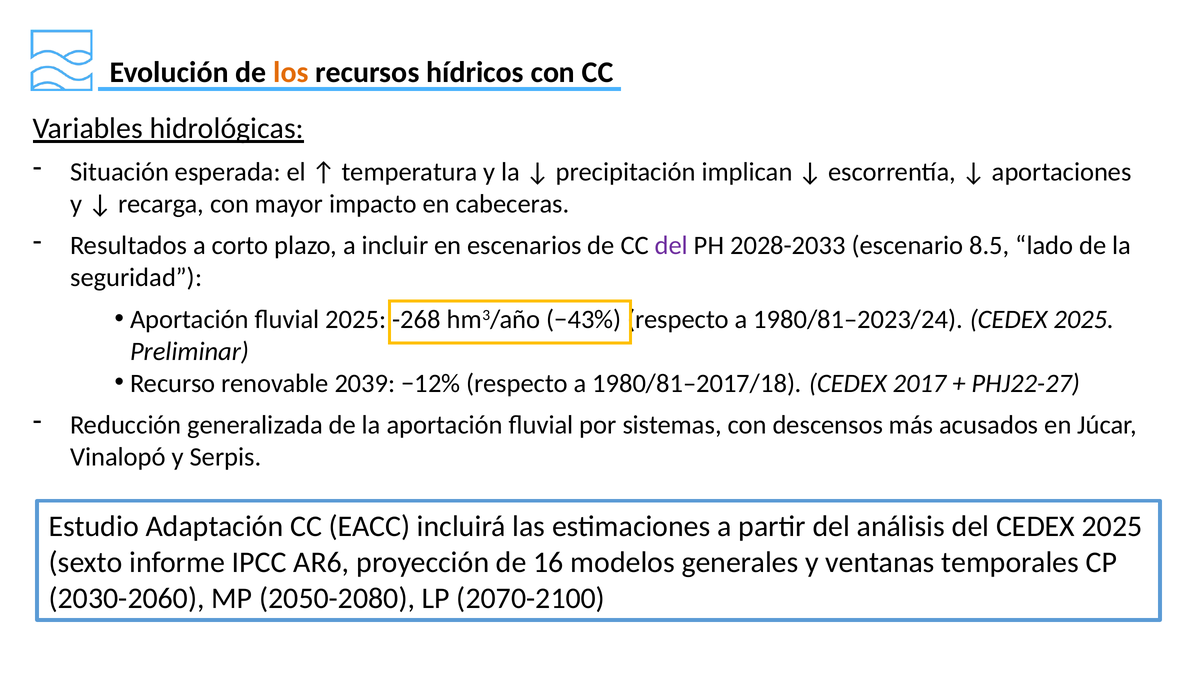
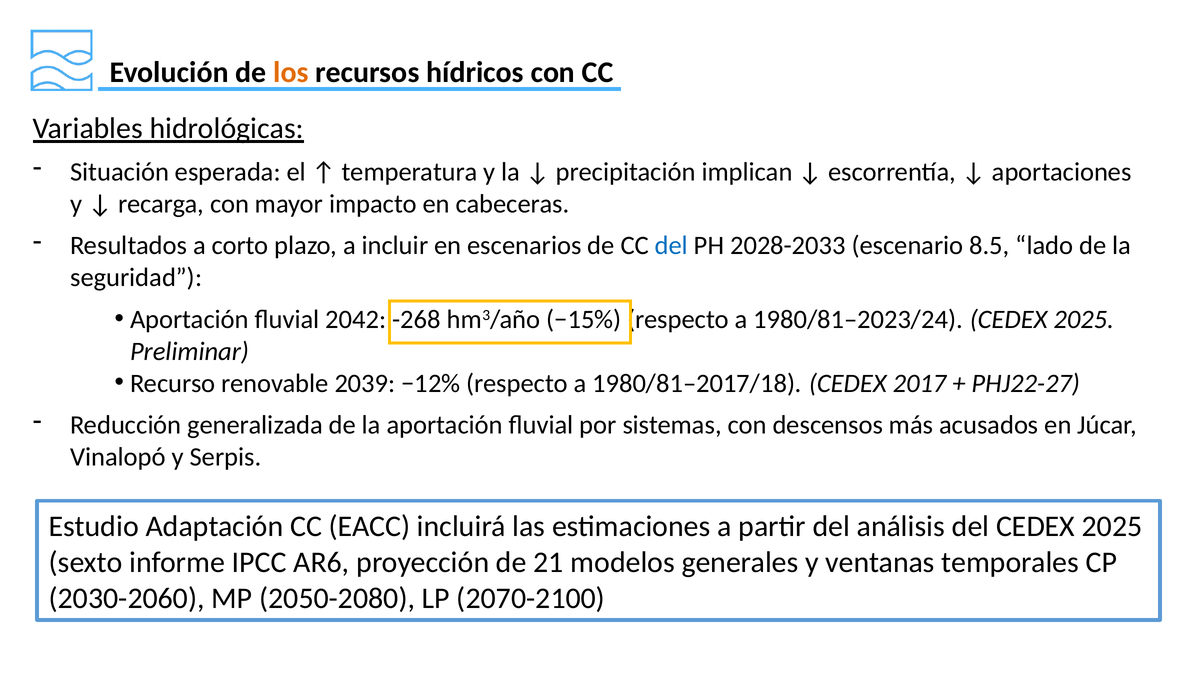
del at (671, 246) colour: purple -> blue
fluvial 2025: 2025 -> 2042
−43%: −43% -> −15%
16: 16 -> 21
